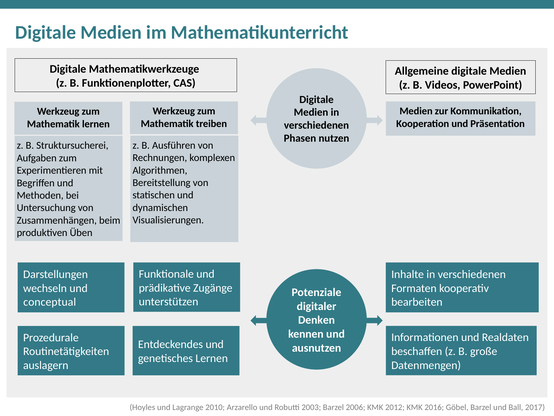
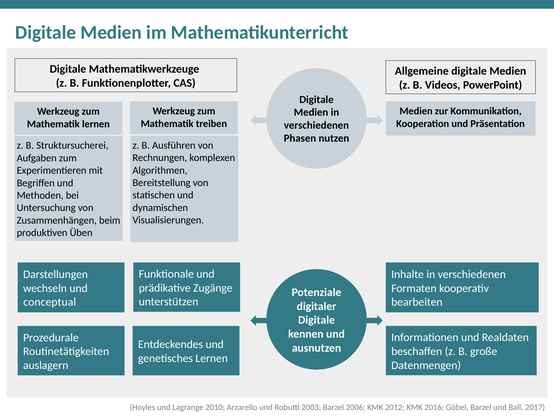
Denken at (317, 320): Denken -> Digitale
